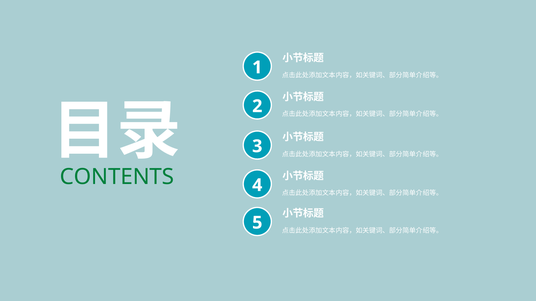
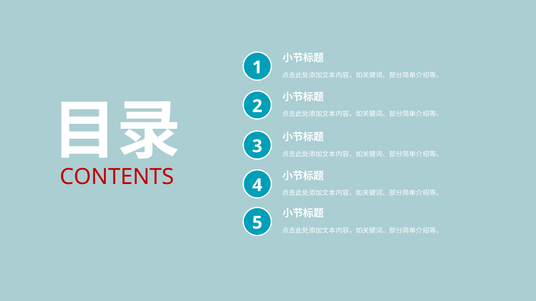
CONTENTS colour: green -> red
